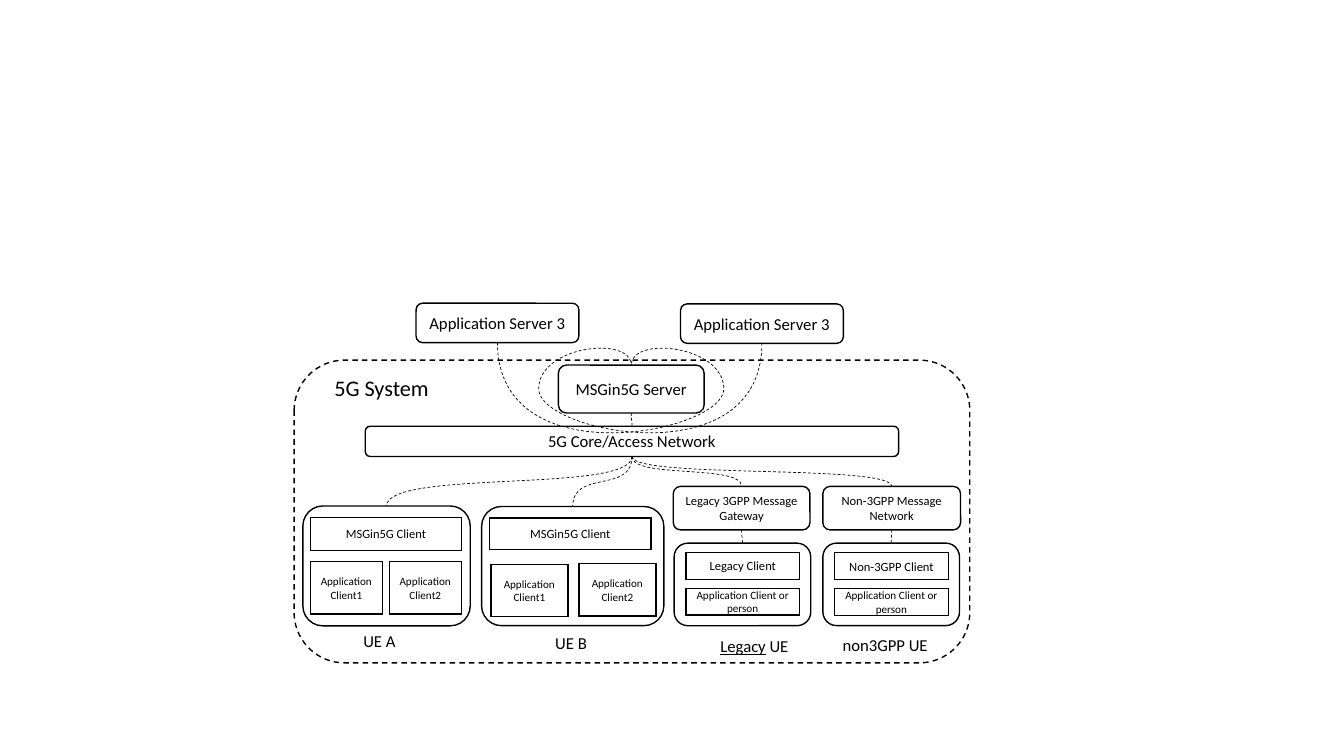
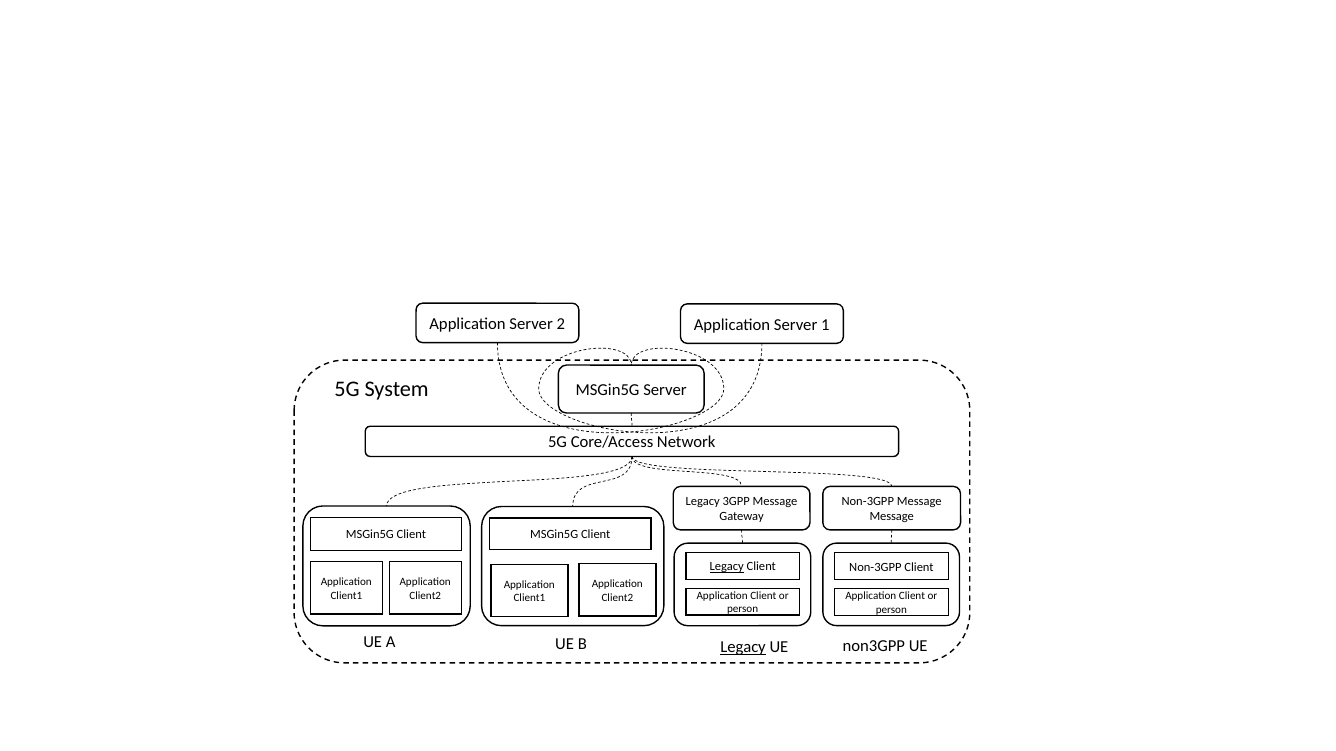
3 at (561, 324): 3 -> 2
3 at (825, 325): 3 -> 1
Network at (892, 517): Network -> Message
Legacy at (727, 567) underline: none -> present
